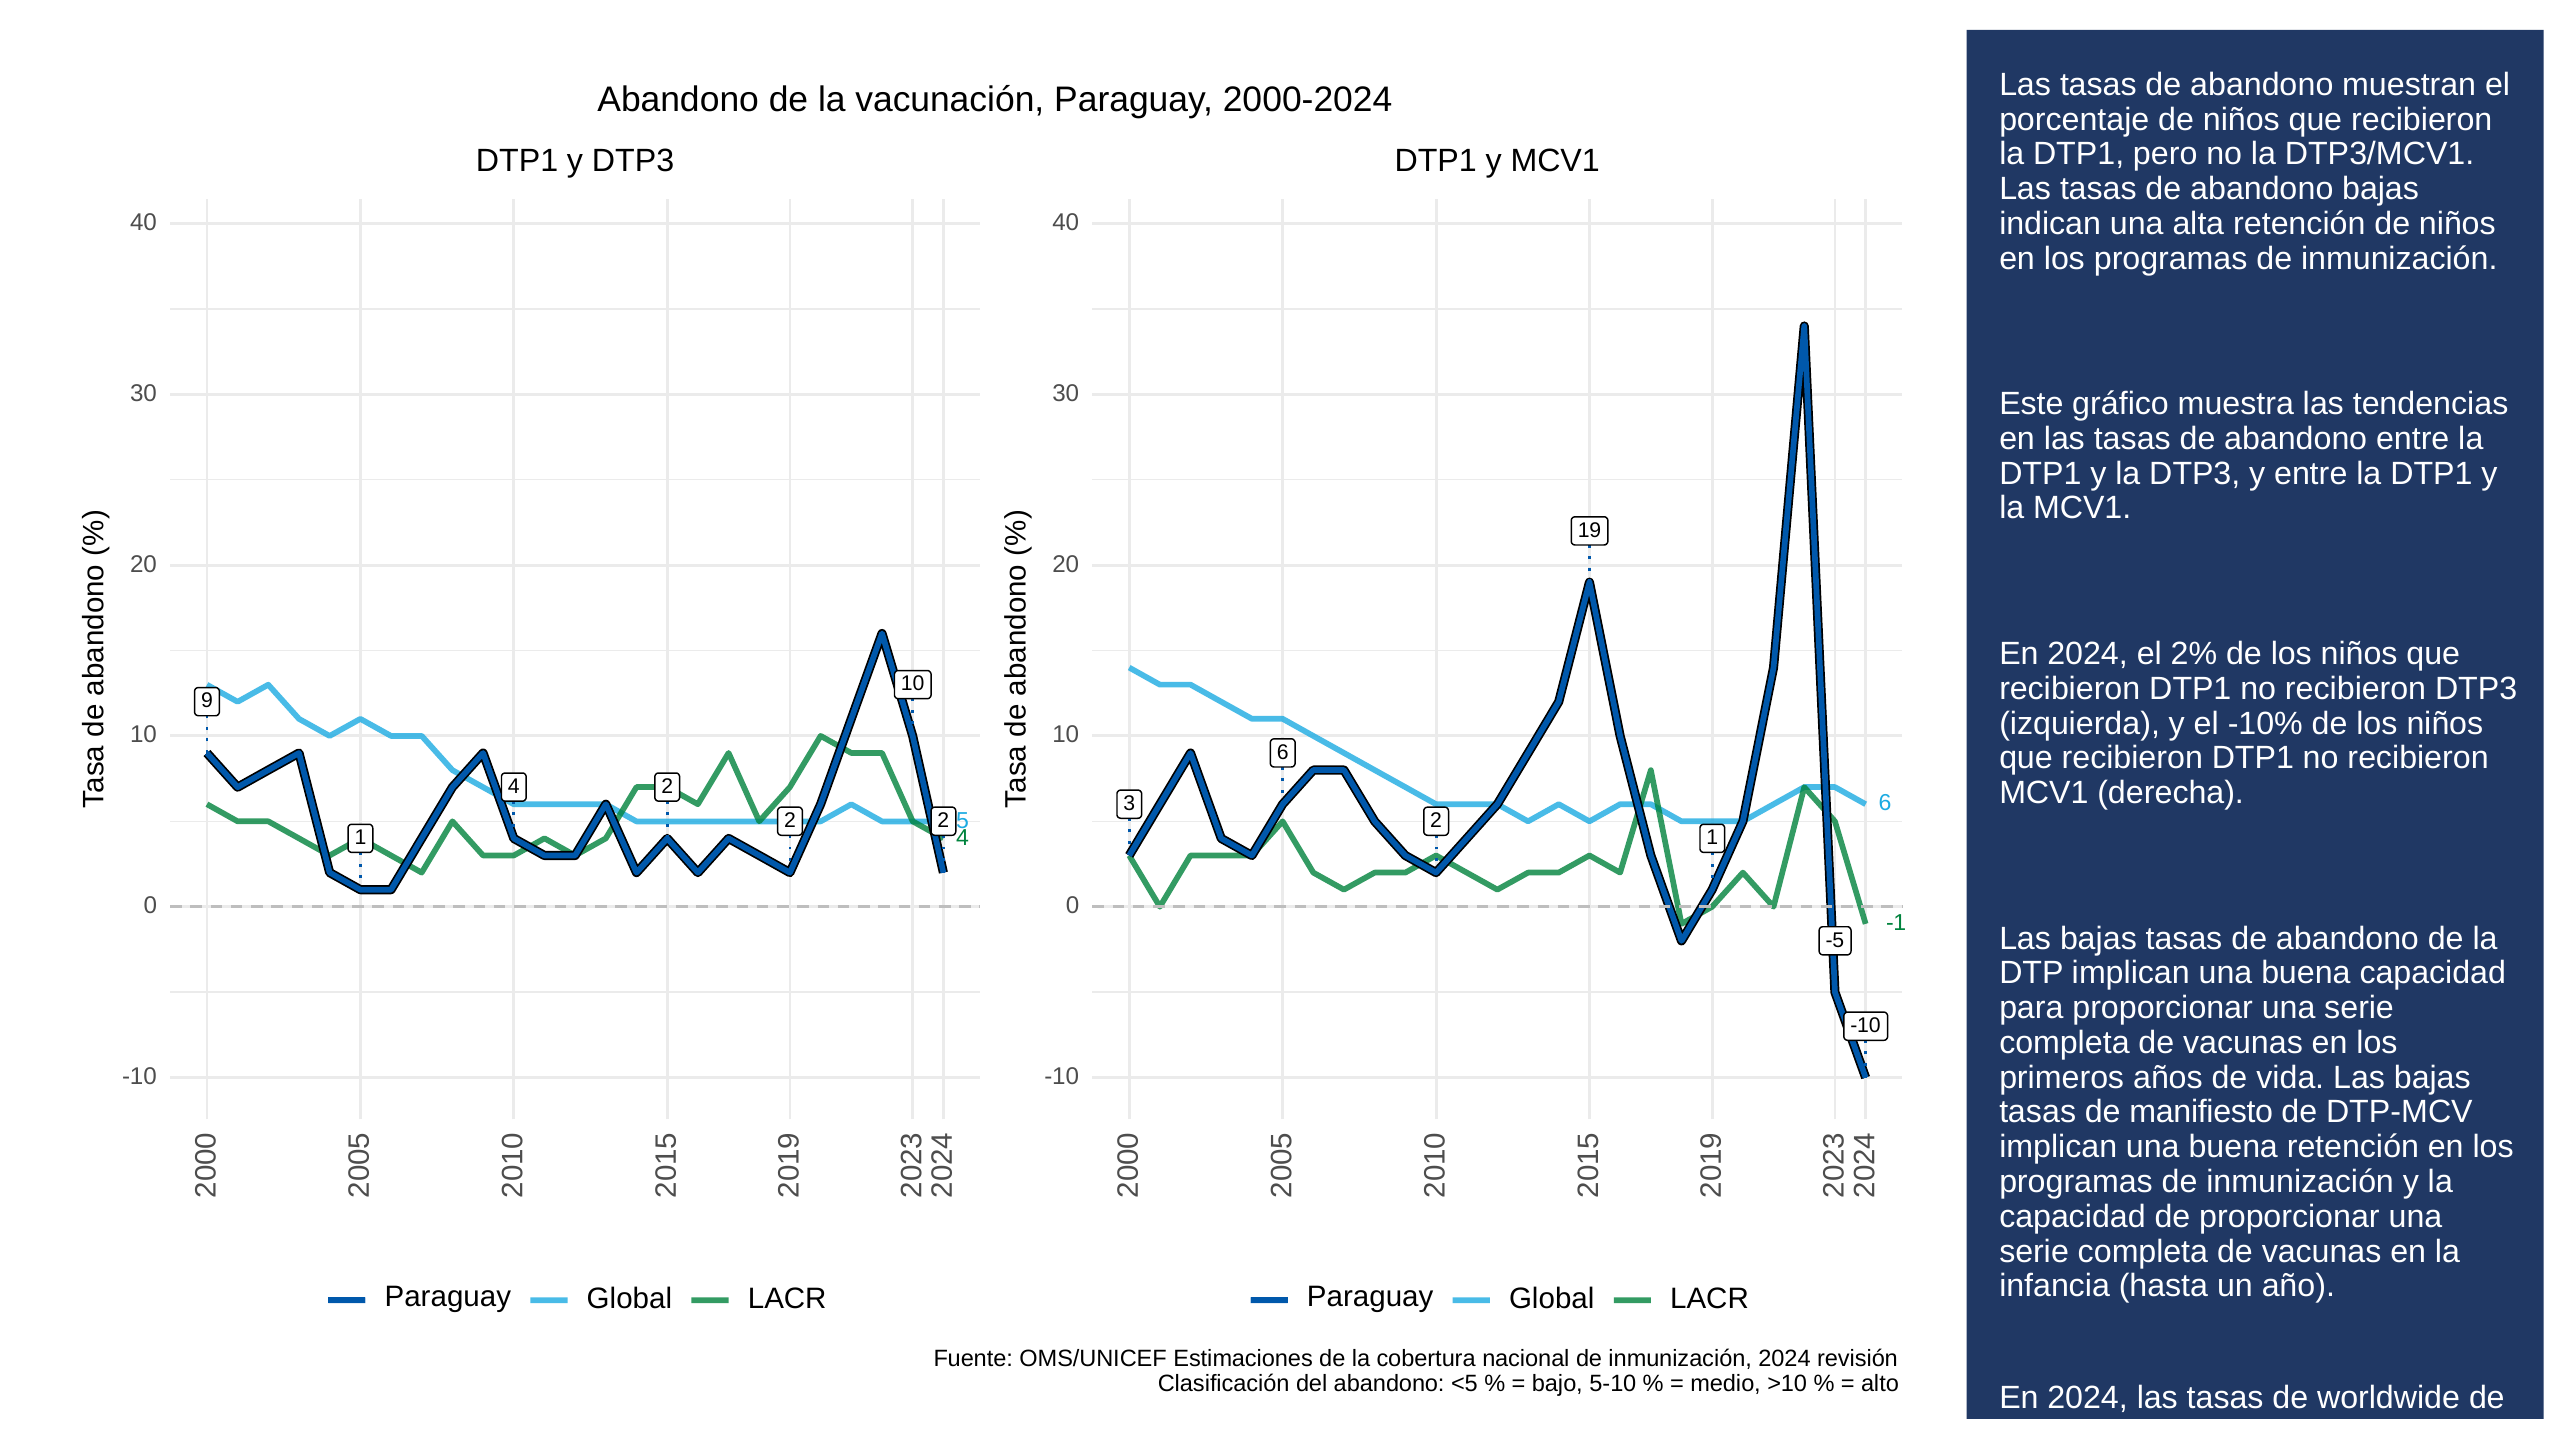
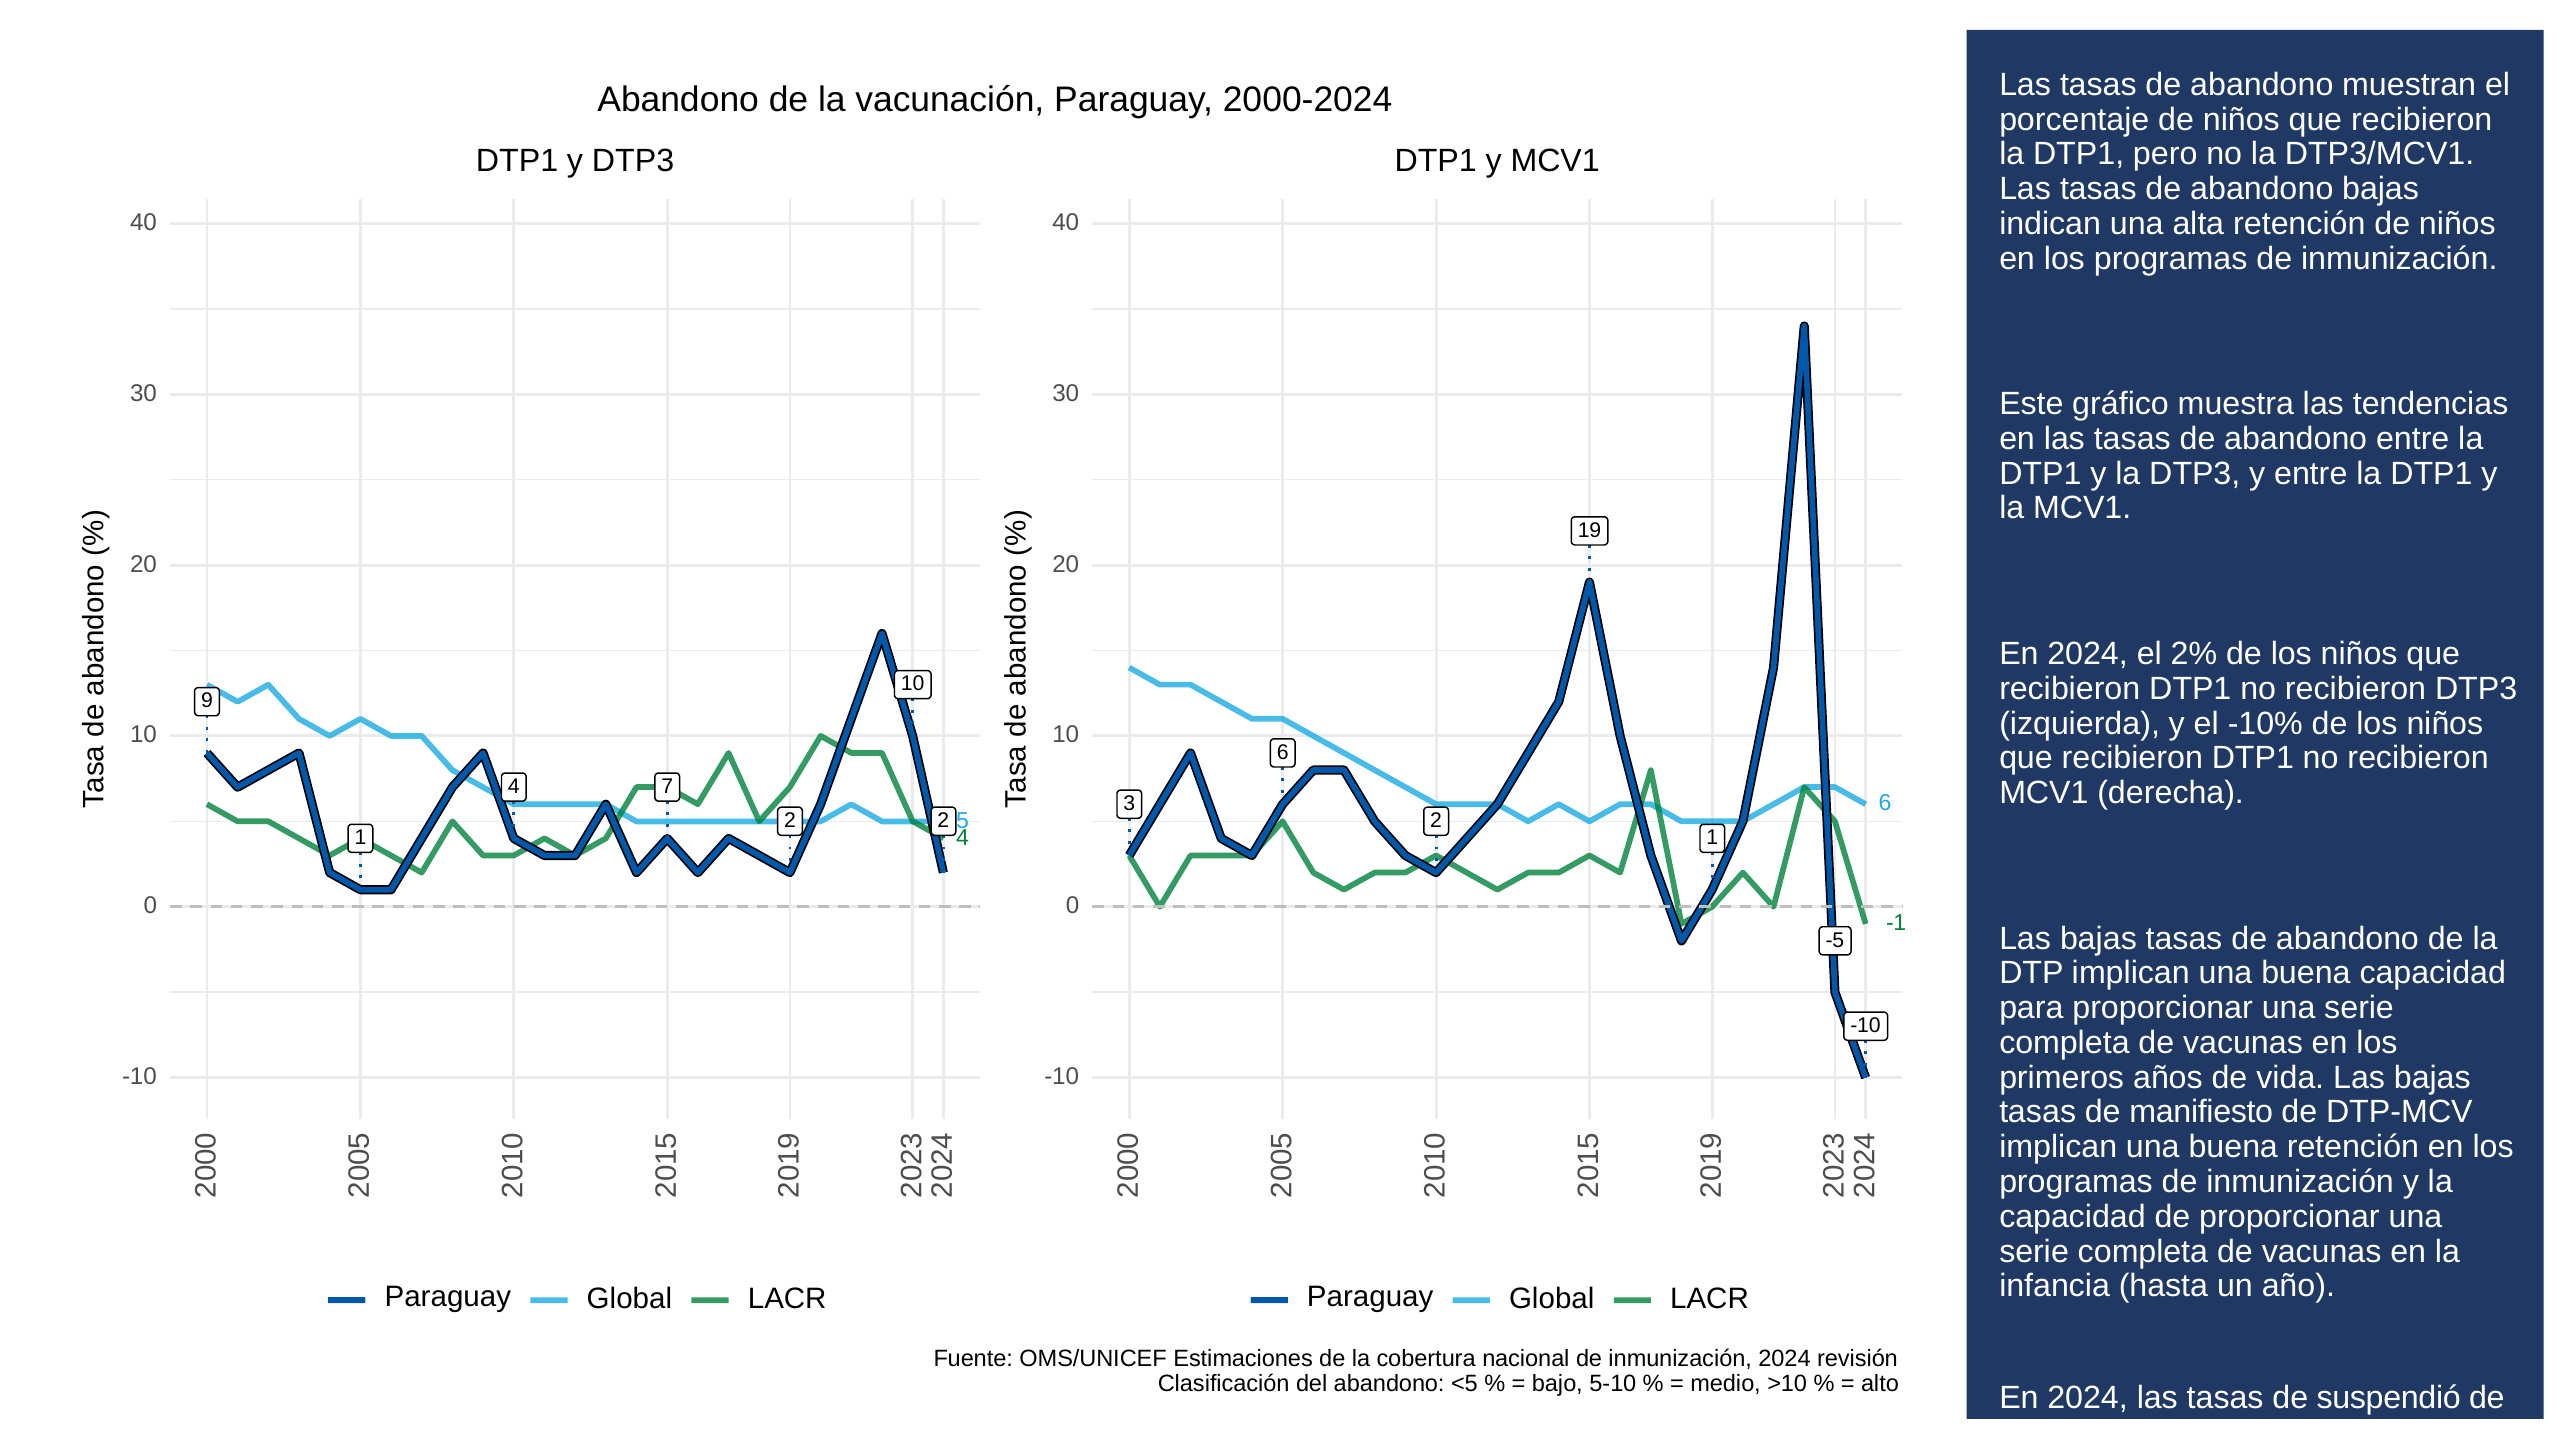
4 2: 2 -> 7
worldwide: worldwide -> suspendió
